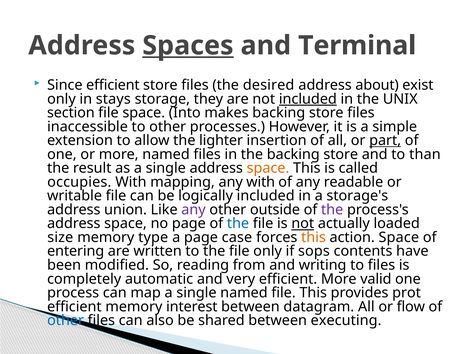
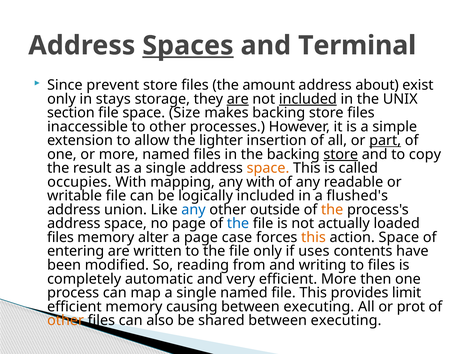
Since efficient: efficient -> prevent
desired: desired -> amount
are at (238, 99) underline: none -> present
Into: Into -> Size
store at (341, 154) underline: none -> present
than: than -> copy
storage's: storage's -> flushed's
any at (193, 210) colour: purple -> blue
the at (332, 210) colour: purple -> orange
not at (303, 224) underline: present -> none
size at (60, 237): size -> files
type: type -> alter
sops: sops -> uses
valid: valid -> then
prot: prot -> limit
interest: interest -> causing
datagram at (319, 307): datagram -> executing
flow: flow -> prot
other at (66, 320) colour: blue -> orange
